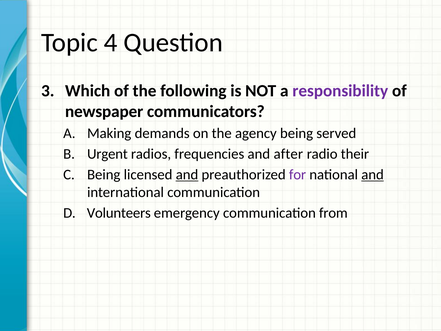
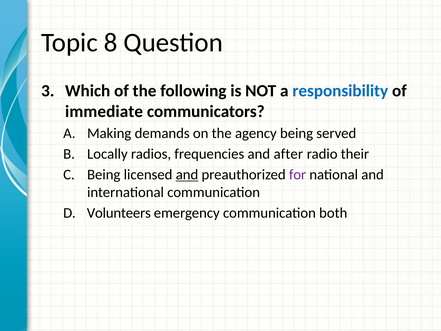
4: 4 -> 8
responsibility colour: purple -> blue
newspaper: newspaper -> immediate
Urgent: Urgent -> Locally
and at (373, 174) underline: present -> none
from: from -> both
